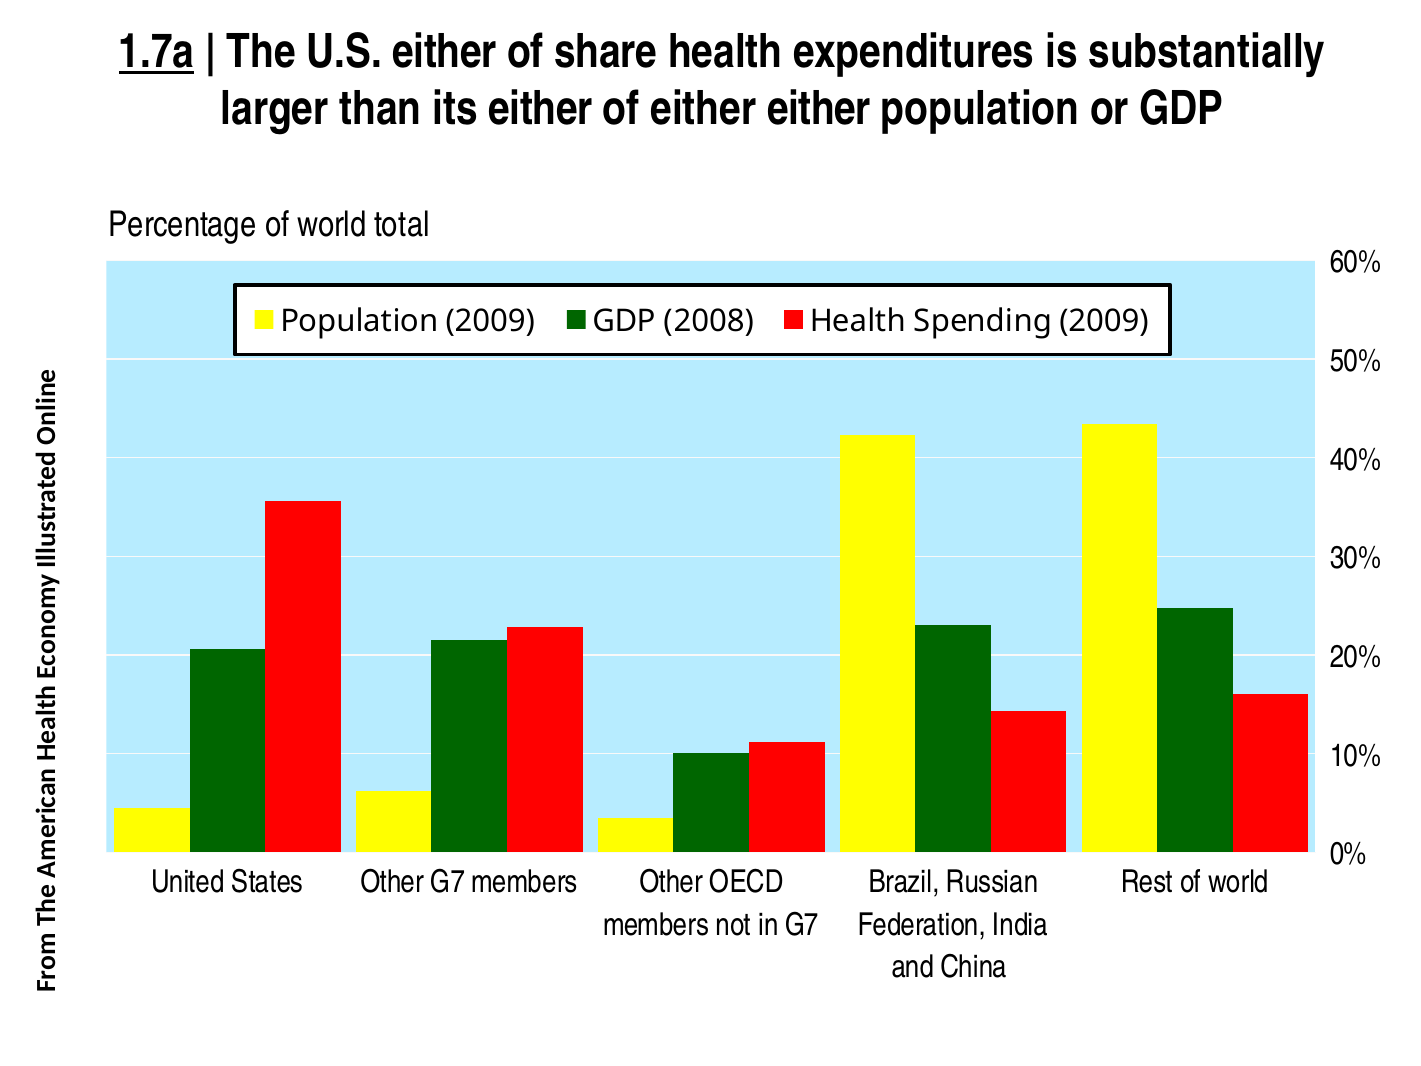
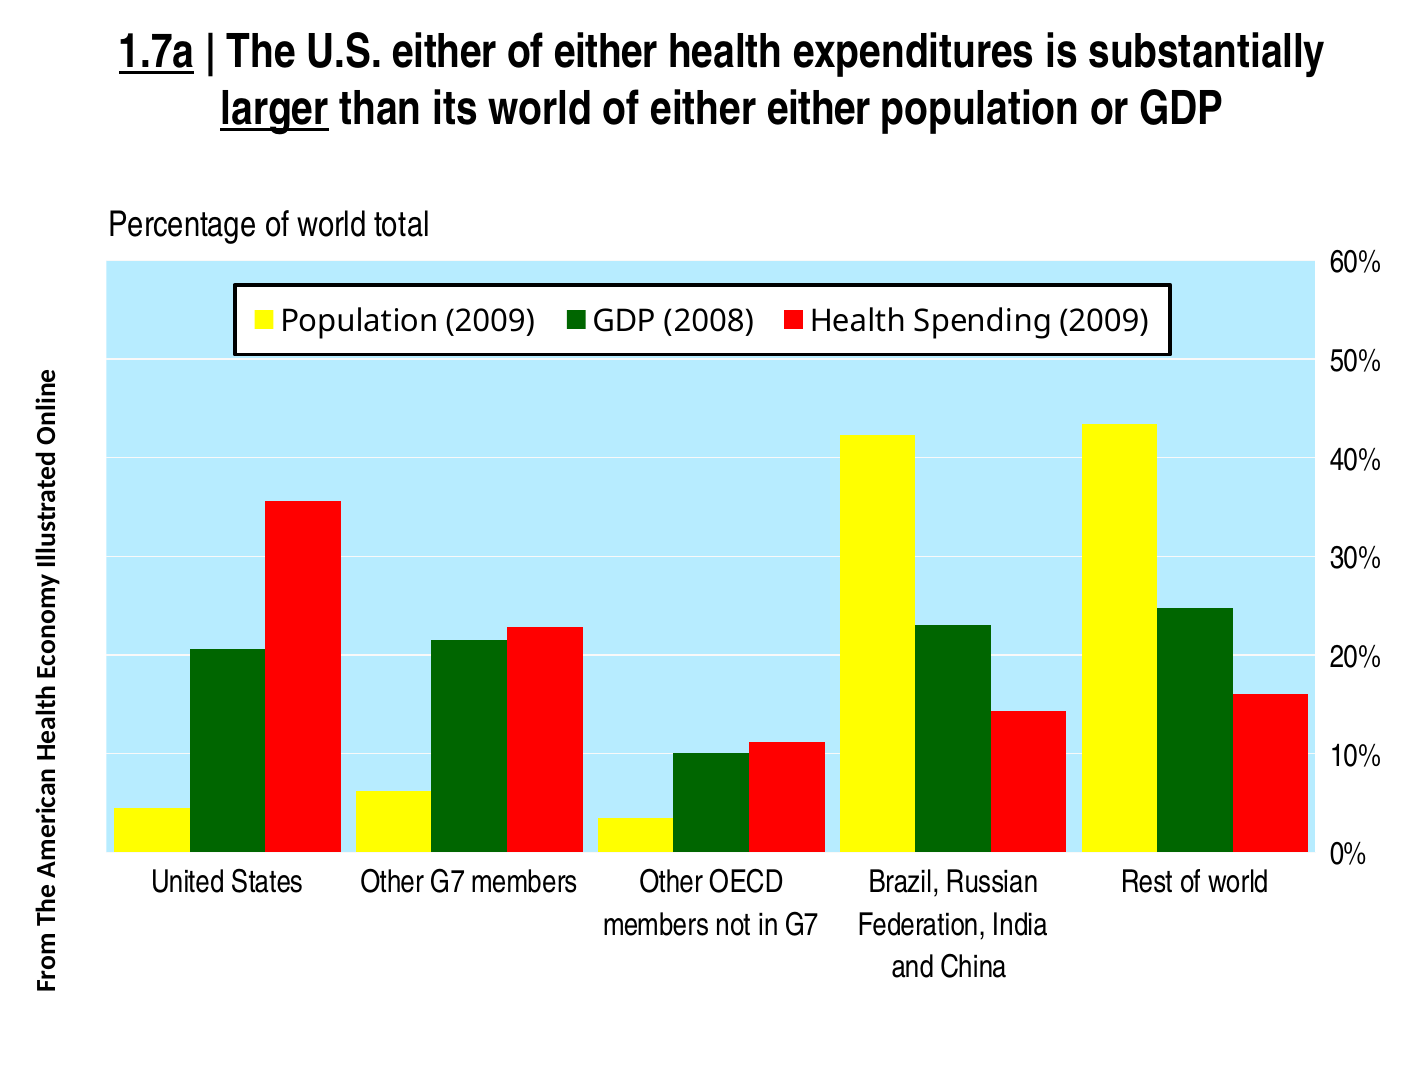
share at (606, 52): share -> either
larger underline: none -> present
its either: either -> world
